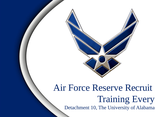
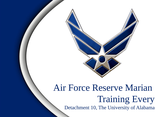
Recruit: Recruit -> Marian
